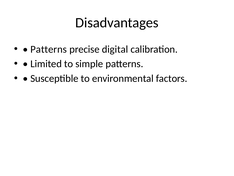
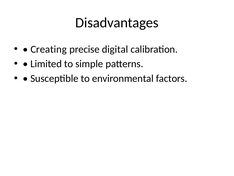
Patterns at (49, 49): Patterns -> Creating
